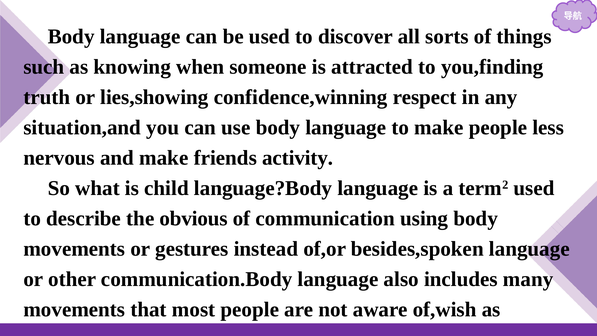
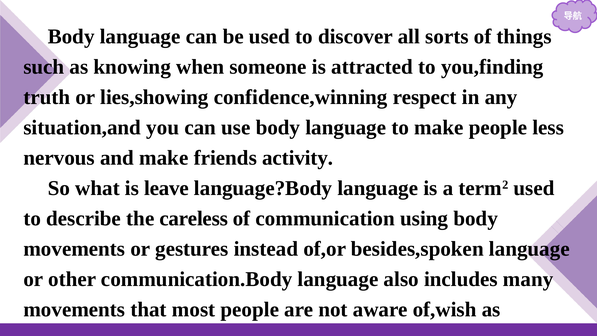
child: child -> leave
obvious: obvious -> careless
